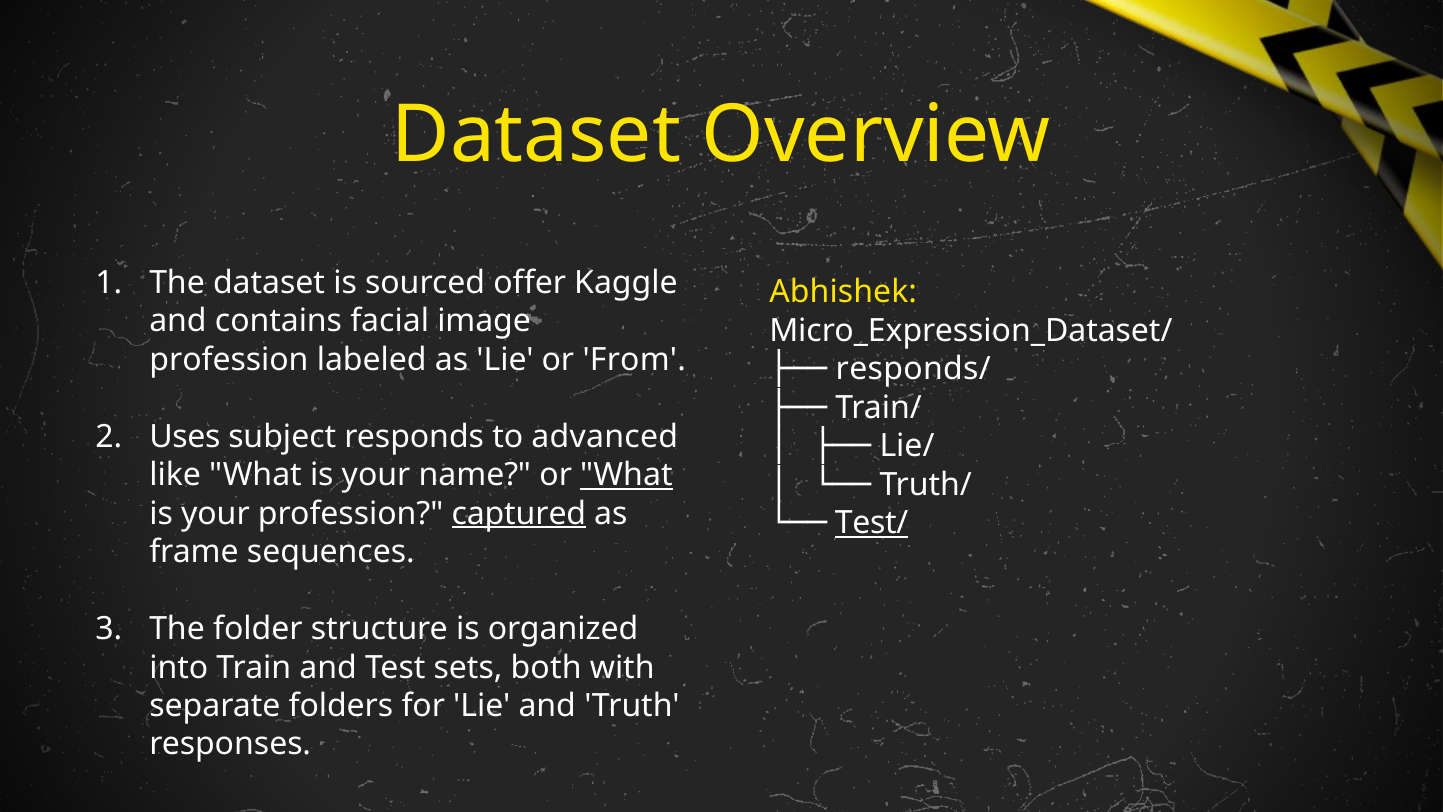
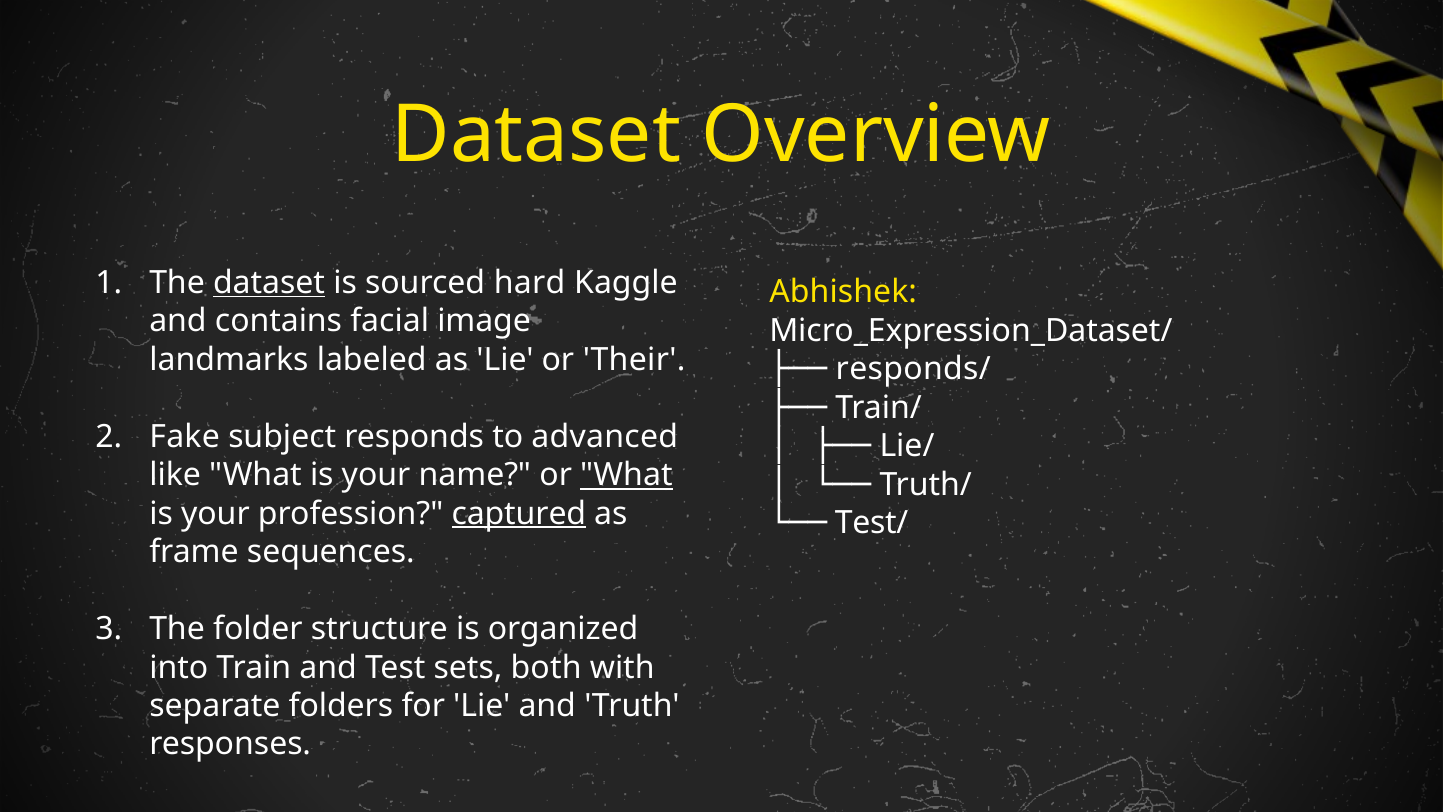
dataset at (269, 283) underline: none -> present
offer: offer -> hard
profession at (229, 360): profession -> landmarks
From: From -> Their
Uses: Uses -> Fake
Test/ underline: present -> none
